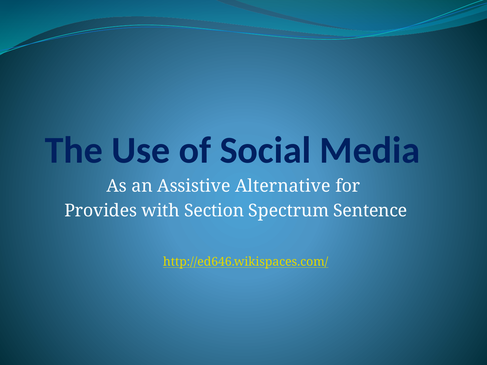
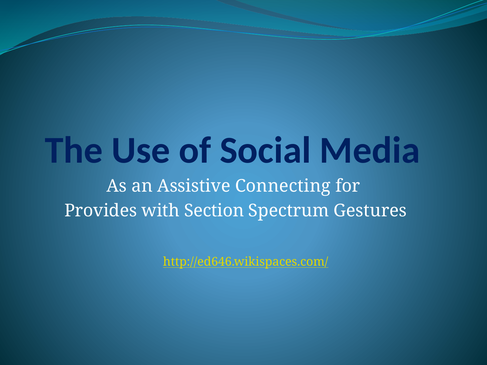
Alternative: Alternative -> Connecting
Sentence: Sentence -> Gestures
